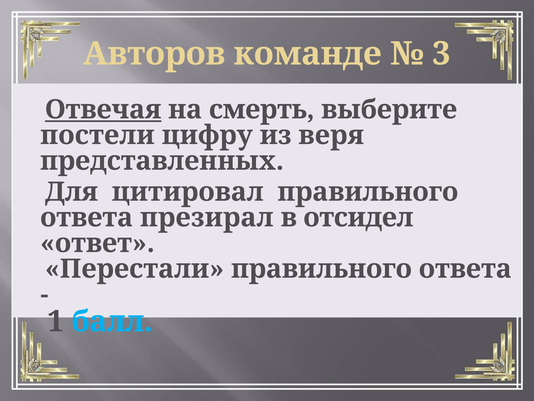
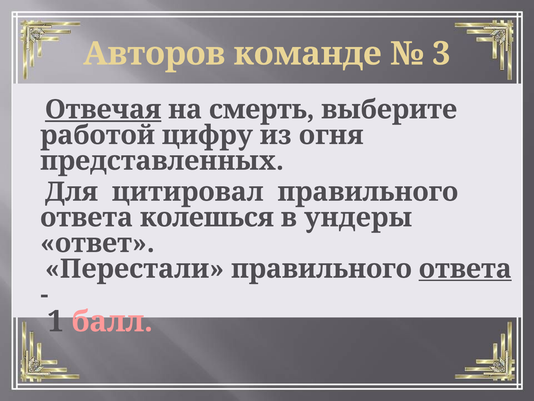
постели: постели -> работой
веря: веря -> огня
презирал: презирал -> колешься
отсидел: отсидел -> ундеры
ответа at (465, 269) underline: none -> present
балл colour: light blue -> pink
